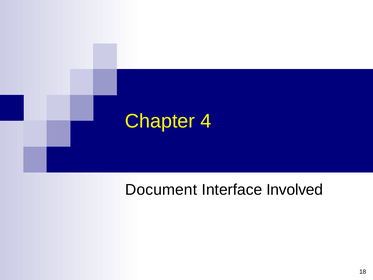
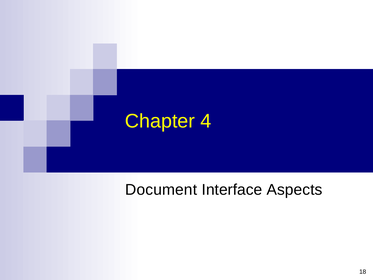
Involved: Involved -> Aspects
